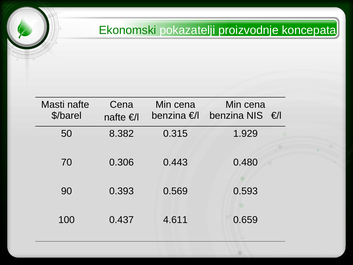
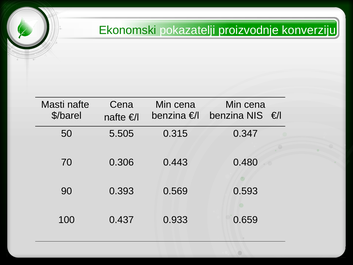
koncepata: koncepata -> konverziju
8.382: 8.382 -> 5.505
1.929: 1.929 -> 0.347
4.611: 4.611 -> 0.933
